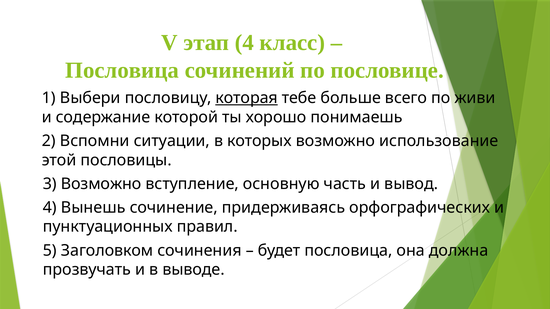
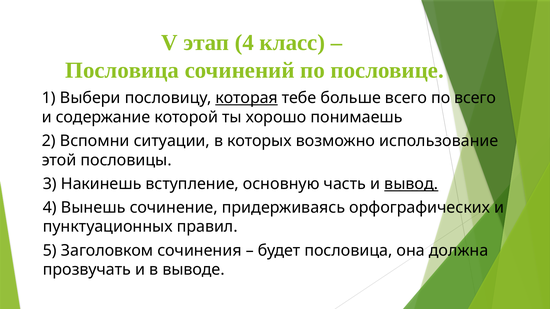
по живи: живи -> всего
3 Возможно: Возможно -> Накинешь
вывод underline: none -> present
